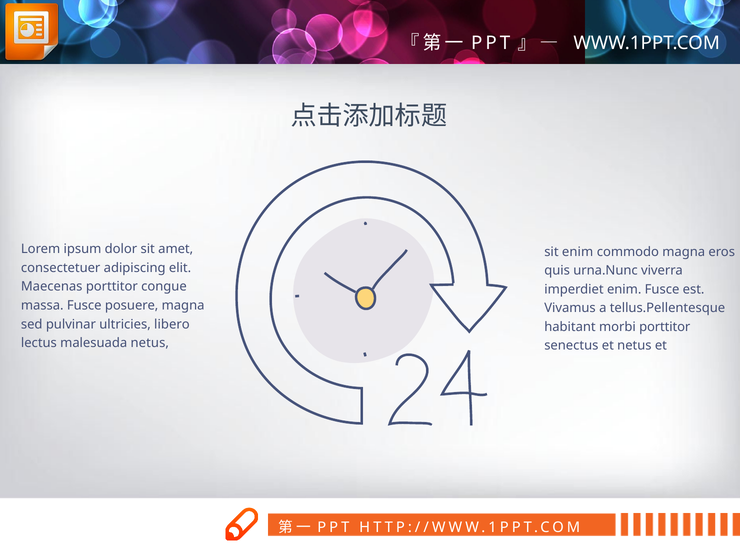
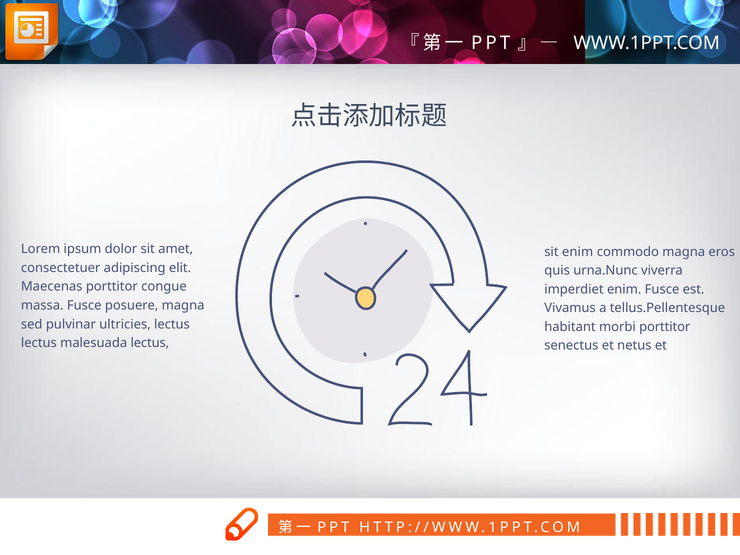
ultricies libero: libero -> lectus
malesuada netus: netus -> lectus
